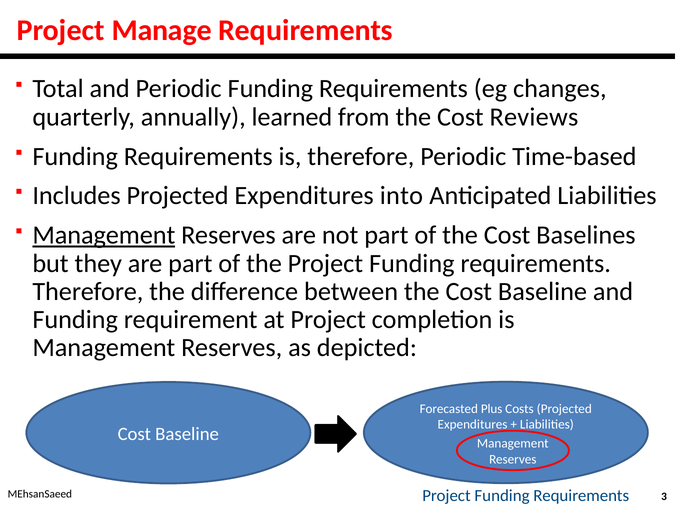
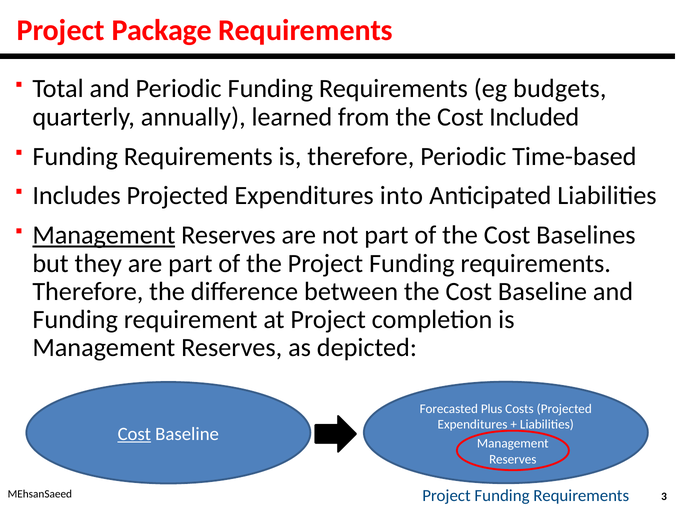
Manage: Manage -> Package
changes: changes -> budgets
Reviews: Reviews -> Included
Cost at (134, 434) underline: none -> present
